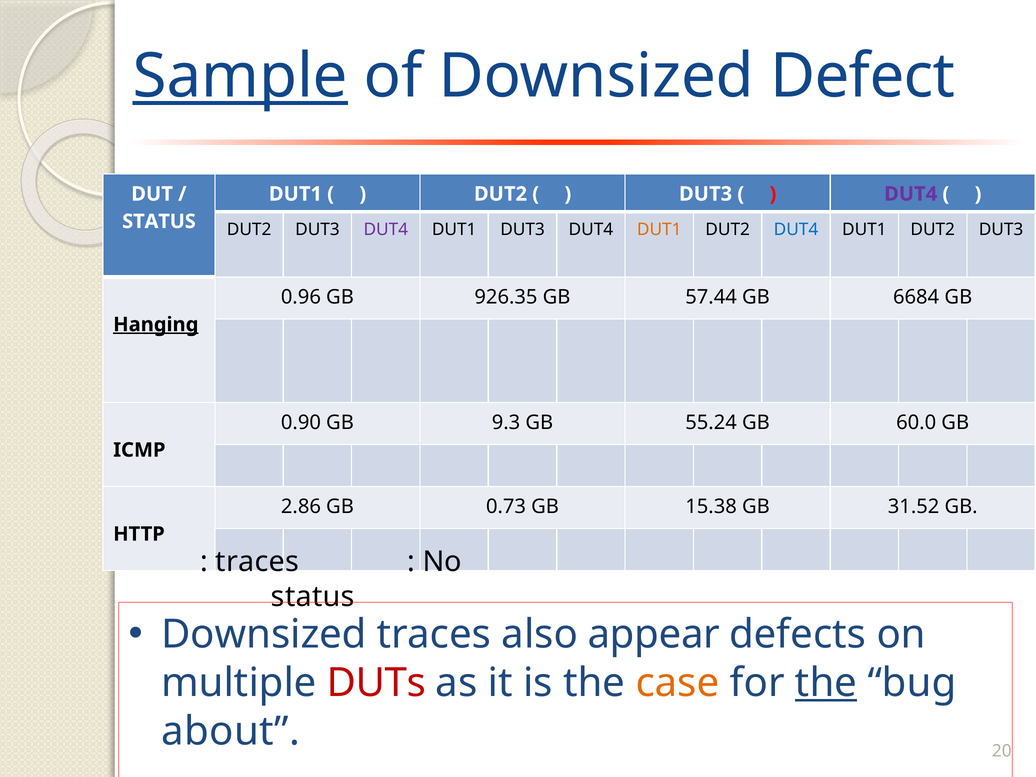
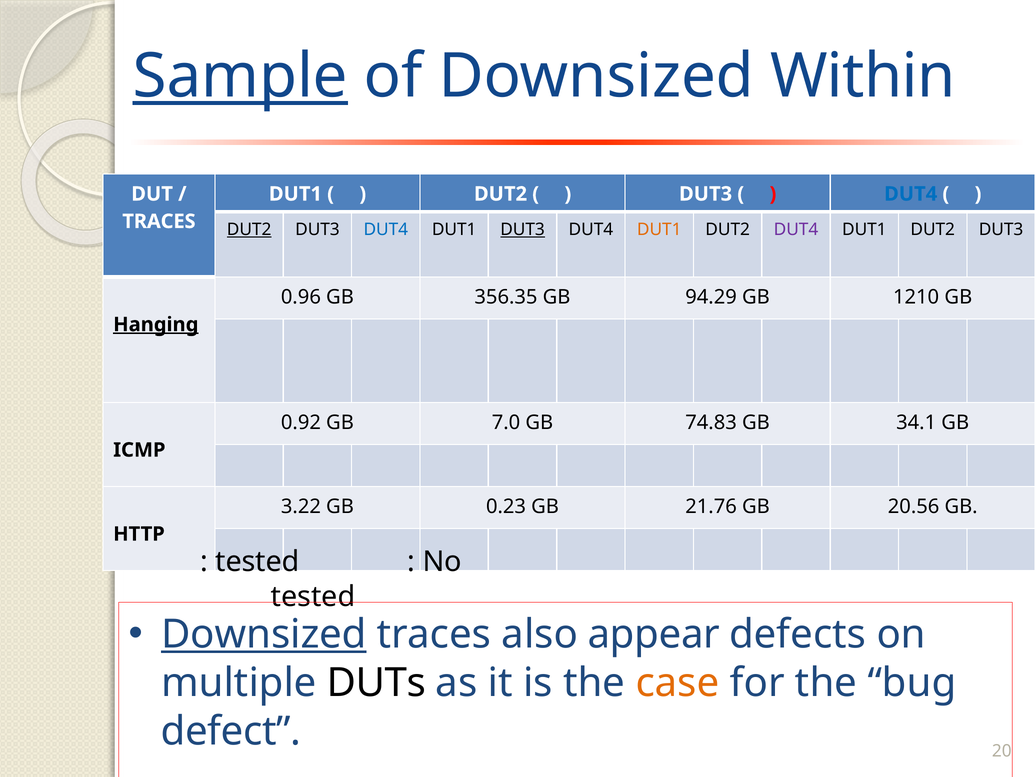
Defect: Defect -> Within
DUT4 at (911, 194) colour: purple -> blue
STATUS at (159, 221): STATUS -> TRACES
DUT2 at (249, 230) underline: none -> present
DUT4 at (386, 230) colour: purple -> blue
DUT3 at (523, 230) underline: none -> present
DUT4 at (796, 230) colour: blue -> purple
926.35: 926.35 -> 356.35
57.44: 57.44 -> 94.29
6684: 6684 -> 1210
0.90: 0.90 -> 0.92
9.3: 9.3 -> 7.0
55.24: 55.24 -> 74.83
60.0: 60.0 -> 34.1
2.86: 2.86 -> 3.22
0.73: 0.73 -> 0.23
15.38: 15.38 -> 21.76
31.52: 31.52 -> 20.56
traces at (257, 562): traces -> tested
status at (313, 597): status -> tested
Downsized at (264, 635) underline: none -> present
DUTs colour: red -> black
the at (826, 683) underline: present -> none
about: about -> defect
